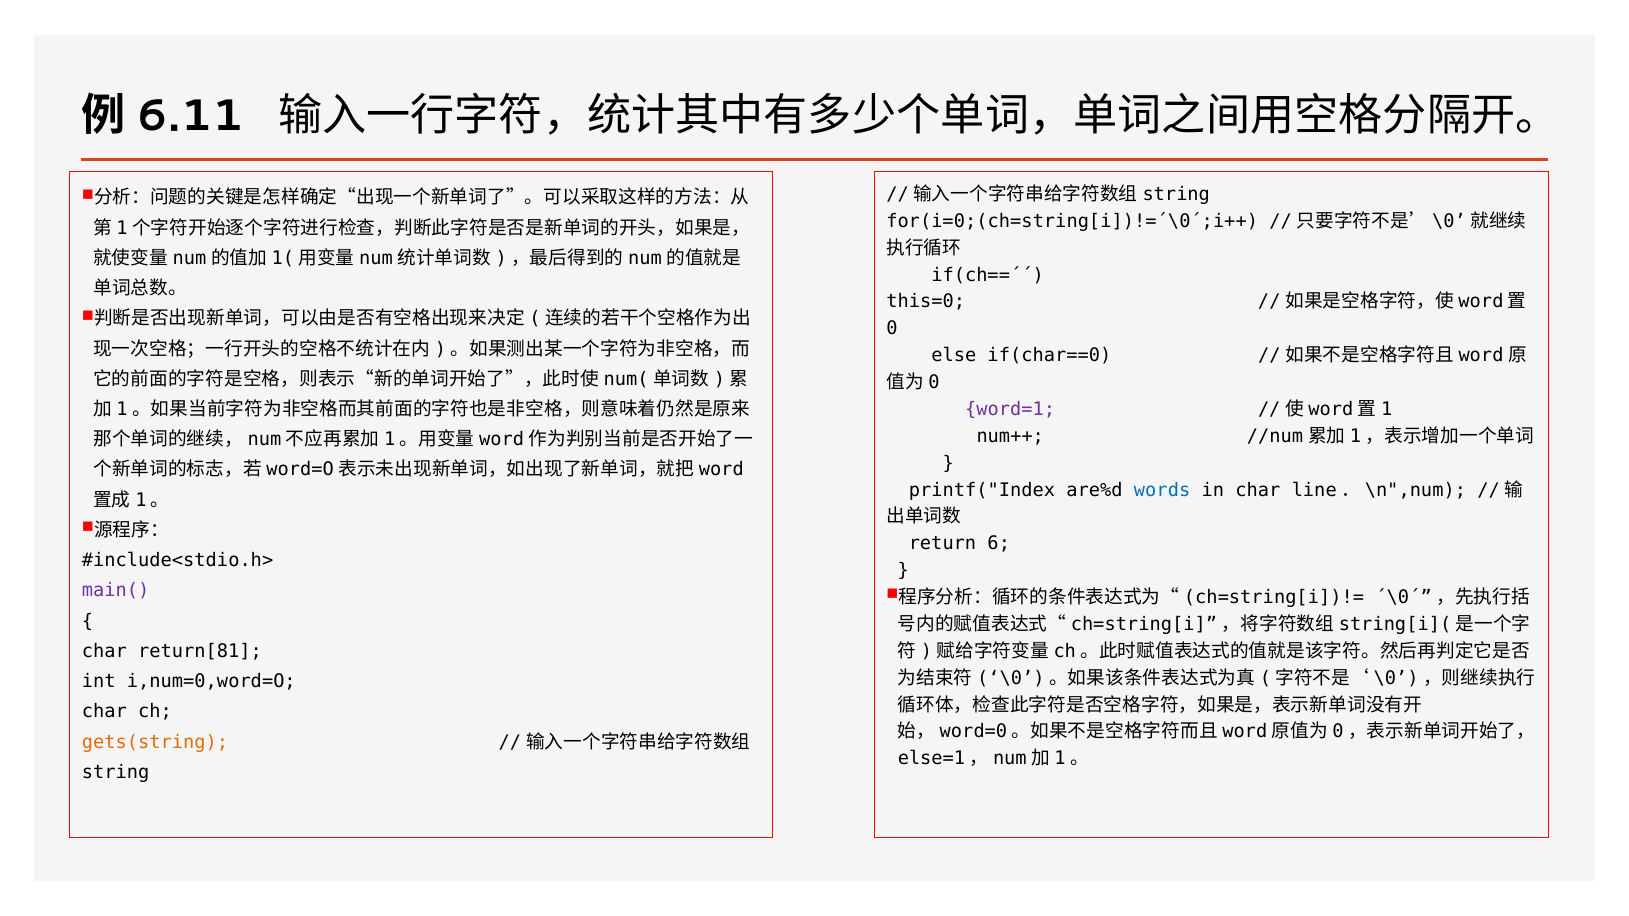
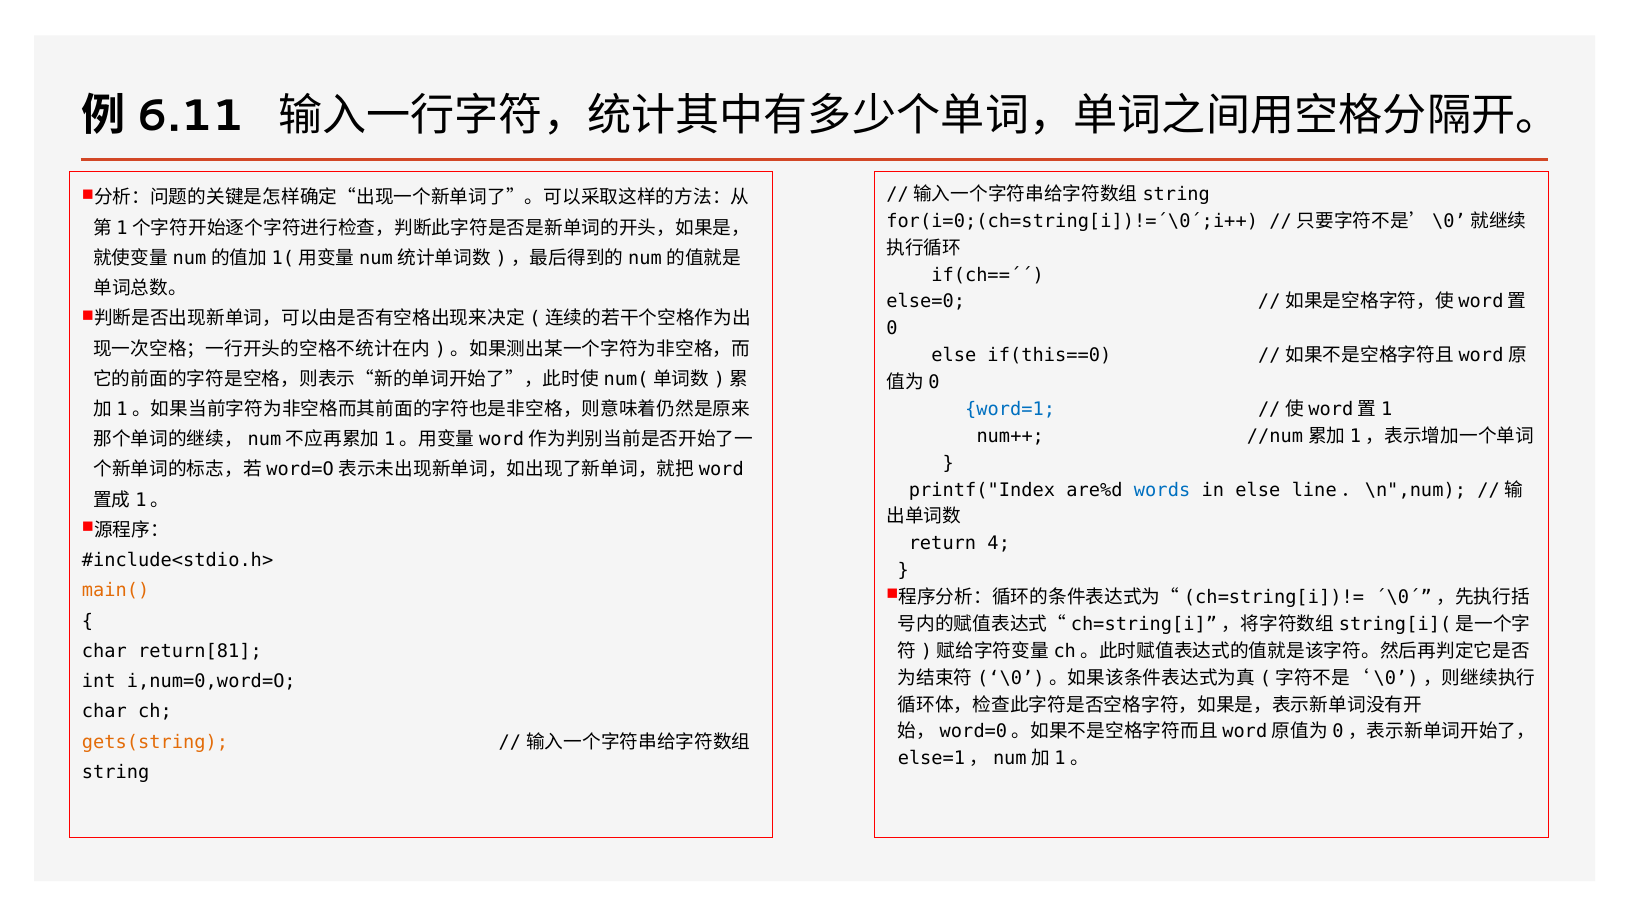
this=0: this=0 -> else=0
if(char==0: if(char==0 -> if(this==0
word=1 colour: purple -> blue
in char: char -> else
6: 6 -> 4
main( colour: purple -> orange
